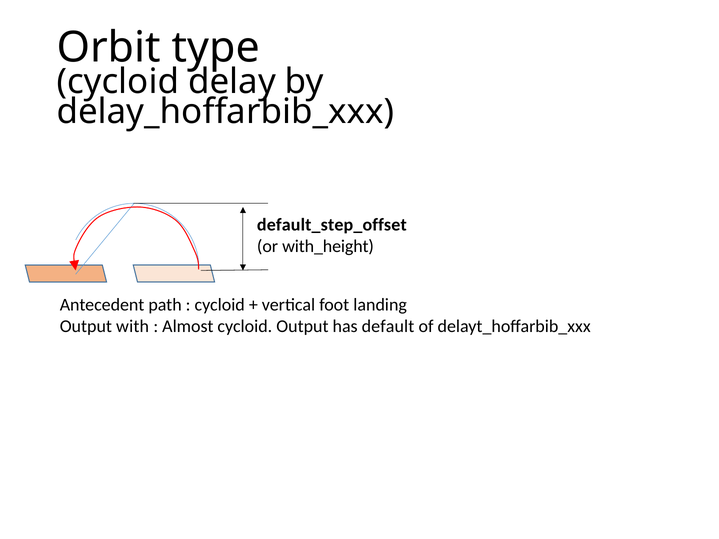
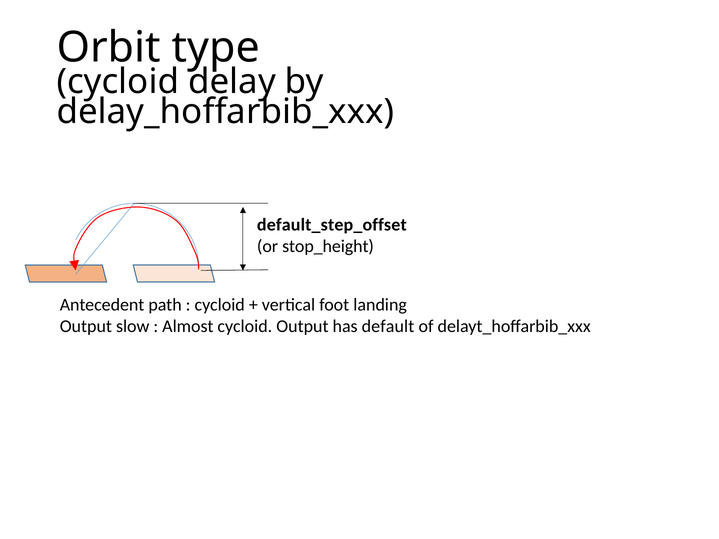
with_height: with_height -> stop_height
with: with -> slow
